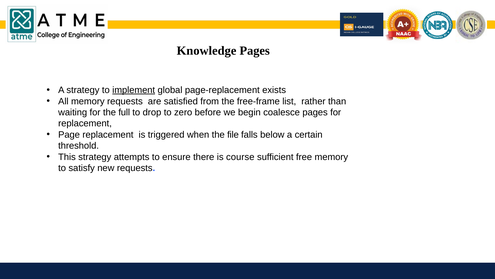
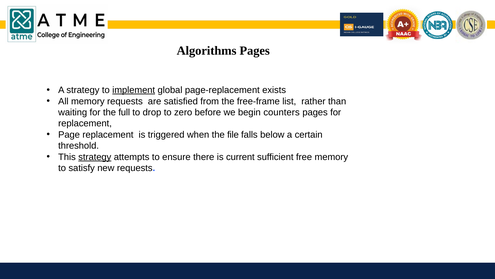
Knowledge: Knowledge -> Algorithms
coalesce: coalesce -> counters
strategy at (95, 157) underline: none -> present
course: course -> current
